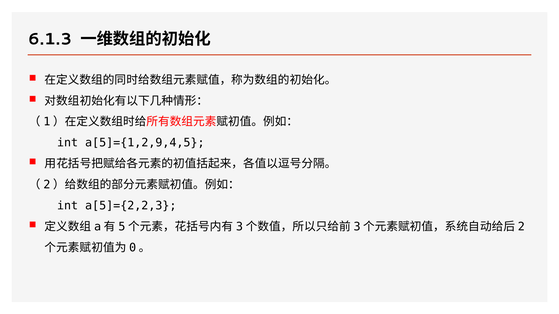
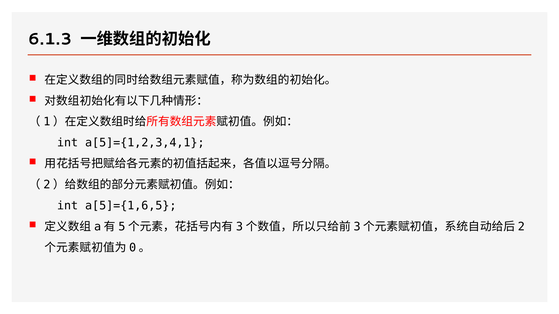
a[5]={1,2,9,4,5: a[5]={1,2,9,4,5 -> a[5]={1,2,3,4,1
a[5]={2,2,3: a[5]={2,2,3 -> a[5]={1,6,5
